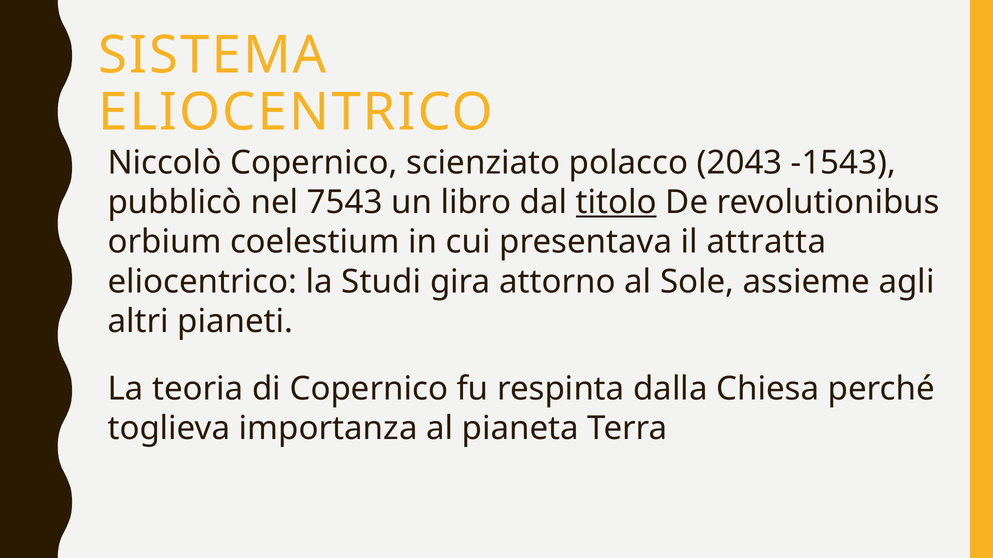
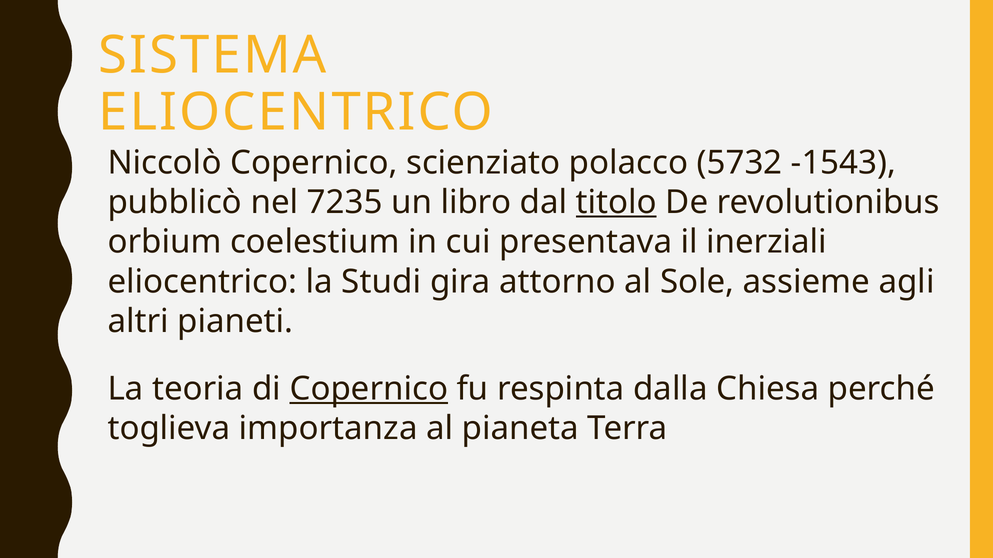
2043: 2043 -> 5732
7543: 7543 -> 7235
attratta: attratta -> inerziali
Copernico at (369, 389) underline: none -> present
